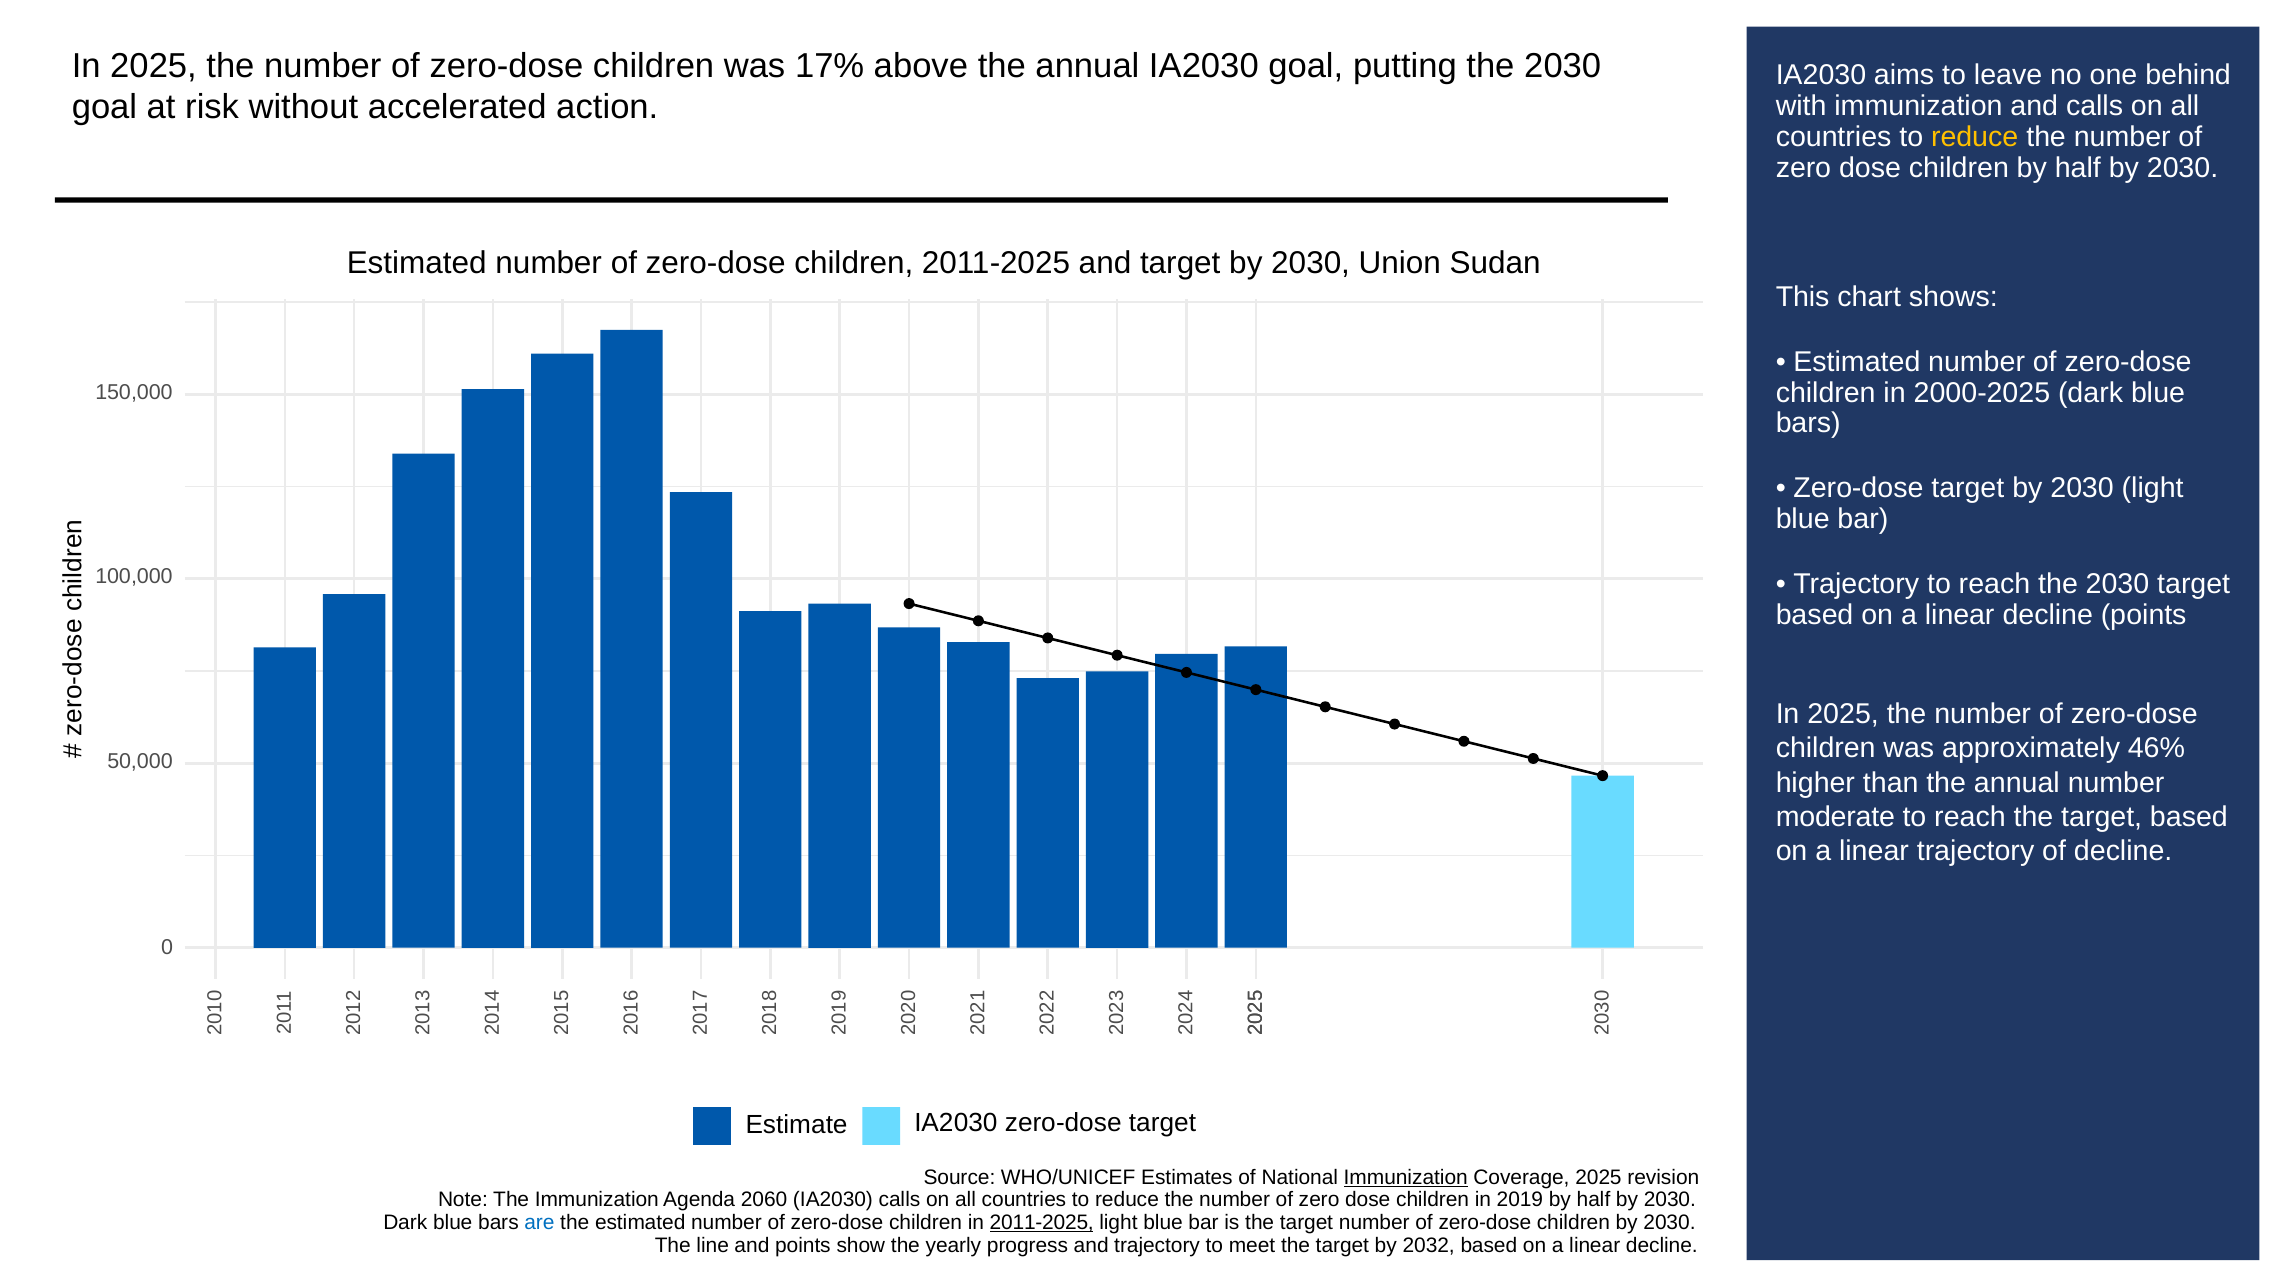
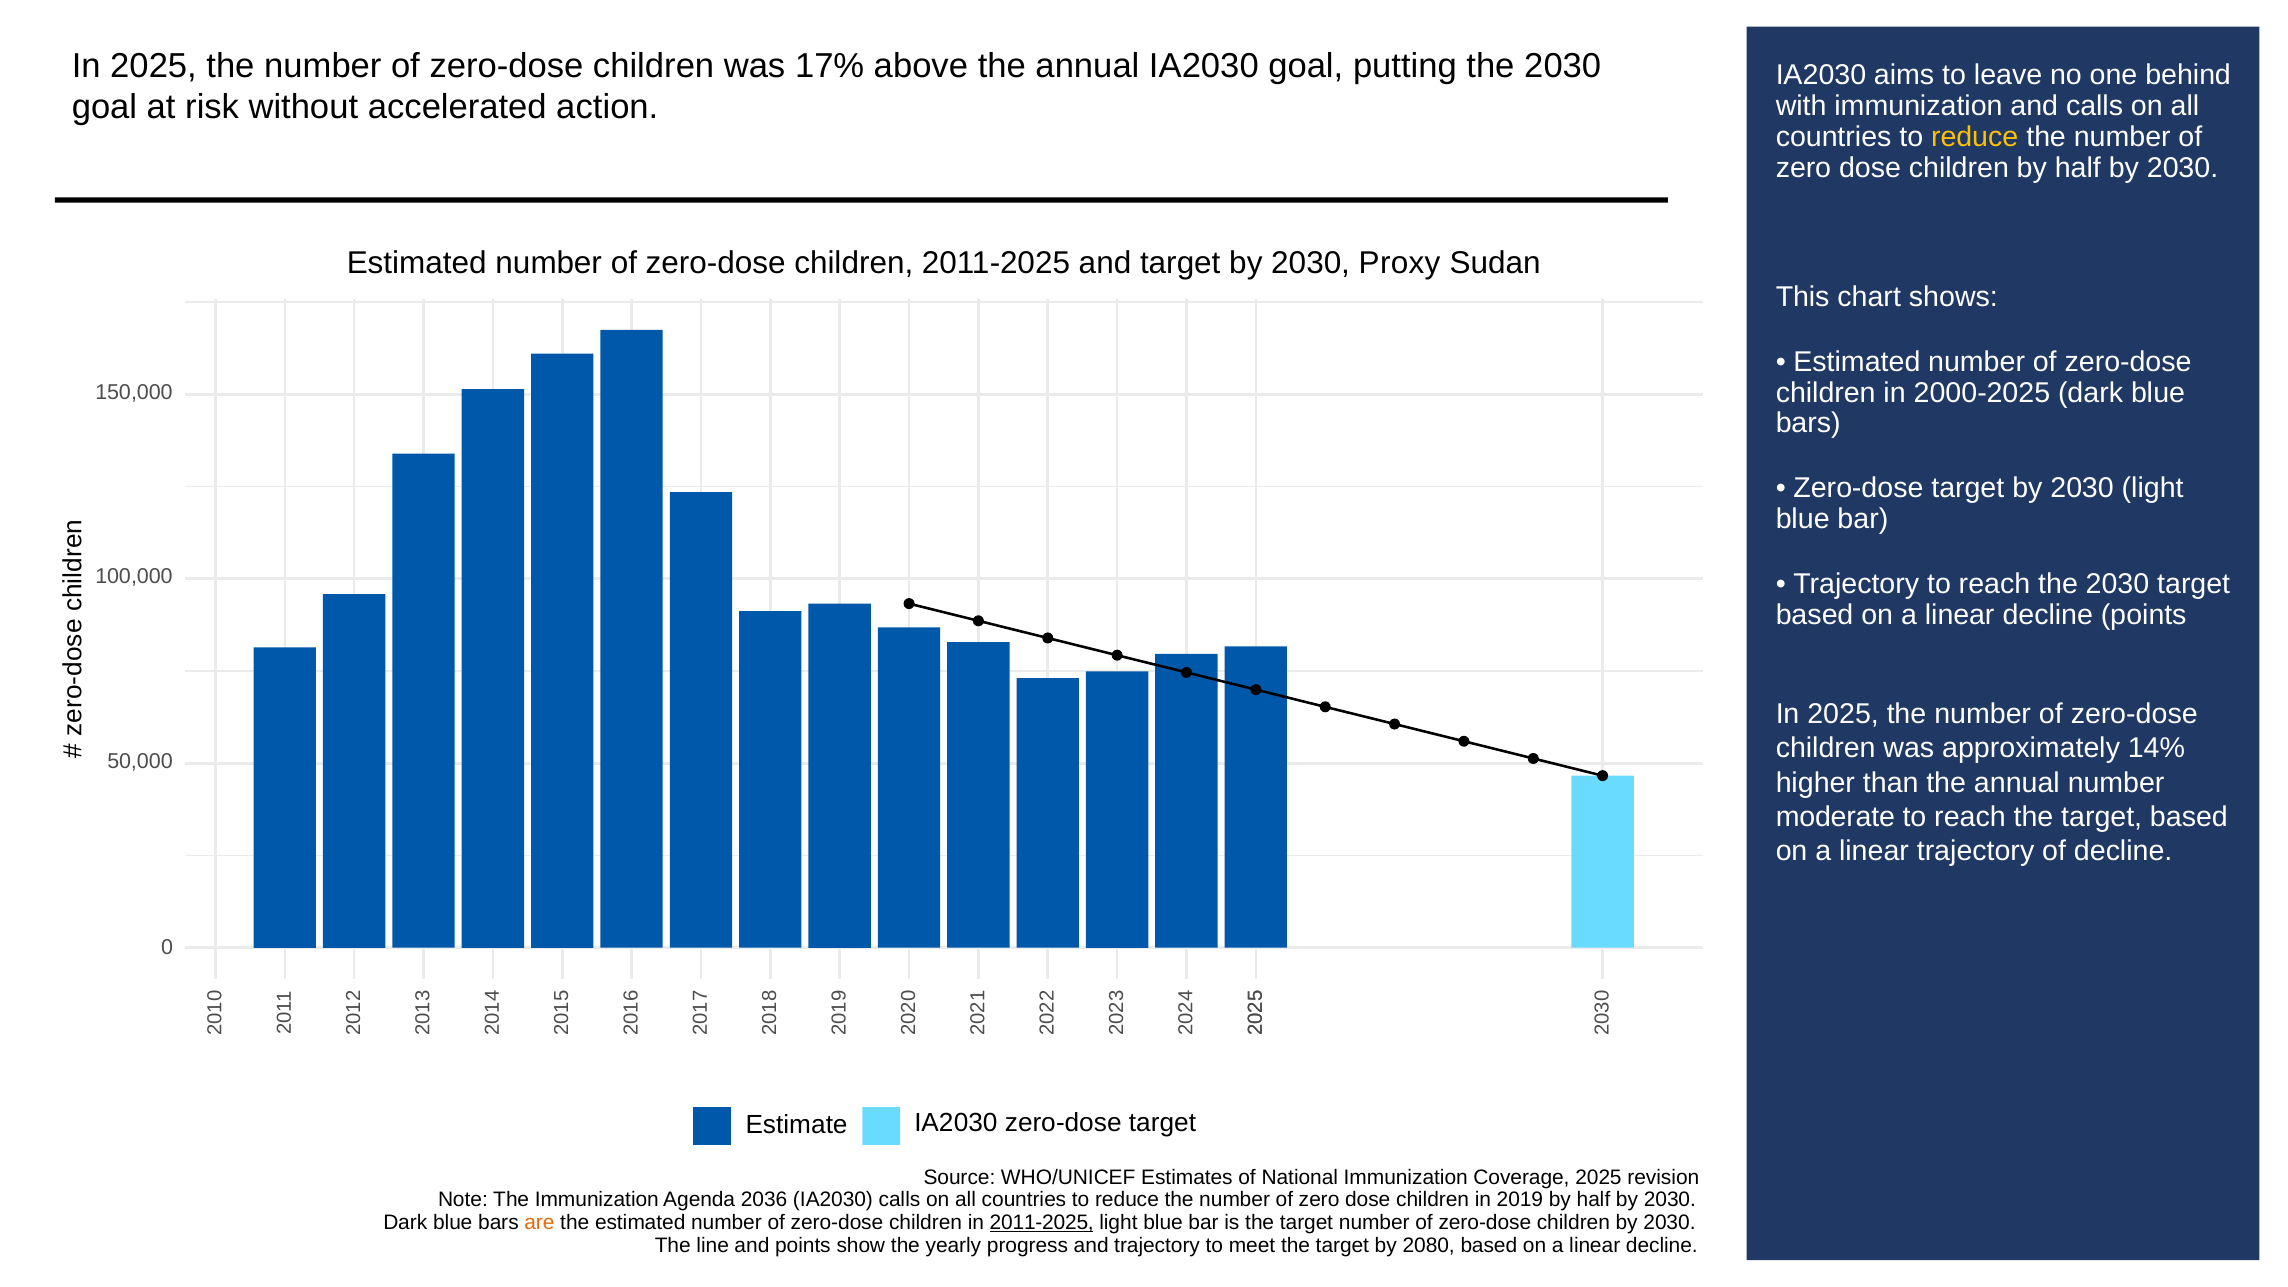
Union: Union -> Proxy
46%: 46% -> 14%
Immunization at (1406, 1177) underline: present -> none
2060: 2060 -> 2036
are colour: blue -> orange
2032: 2032 -> 2080
